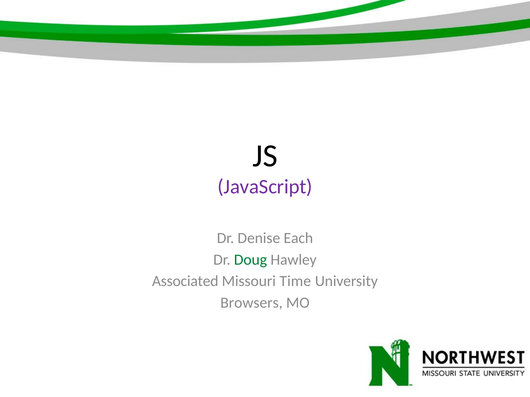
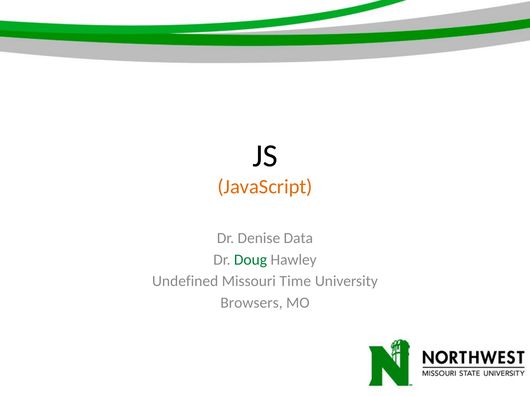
JavaScript colour: purple -> orange
Each: Each -> Data
Associated: Associated -> Undefined
